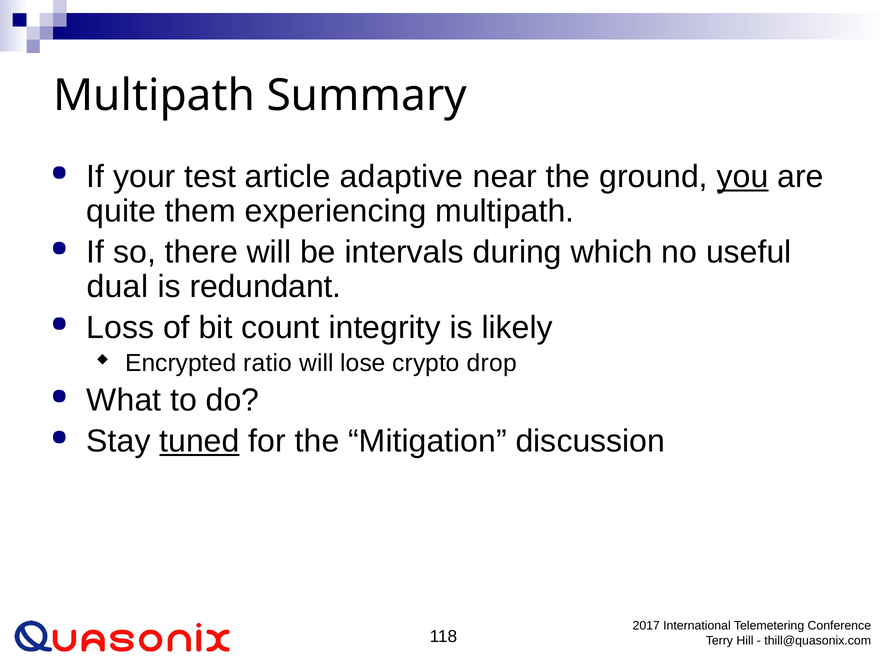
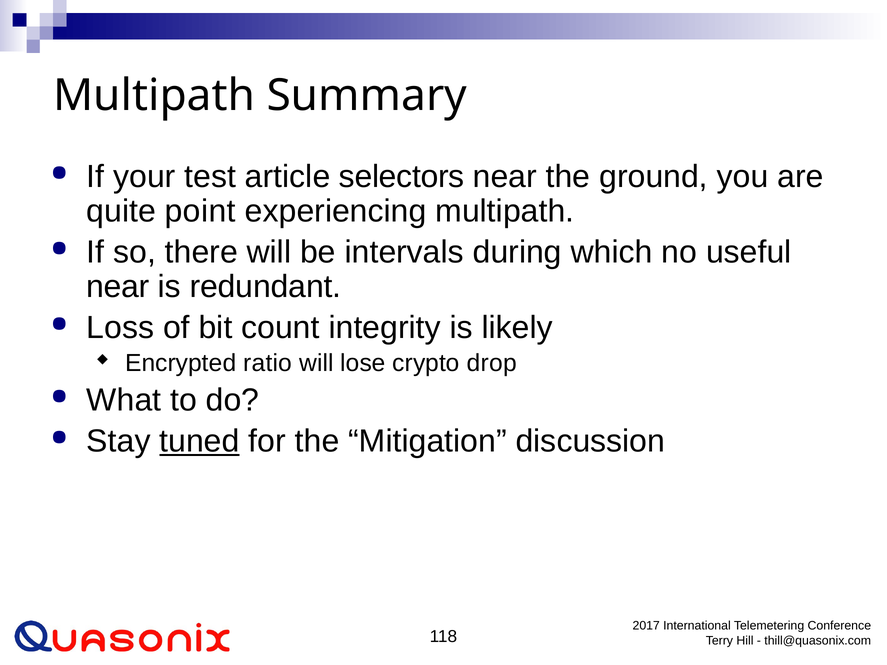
adaptive: adaptive -> selectors
you underline: present -> none
them: them -> point
dual at (117, 287): dual -> near
